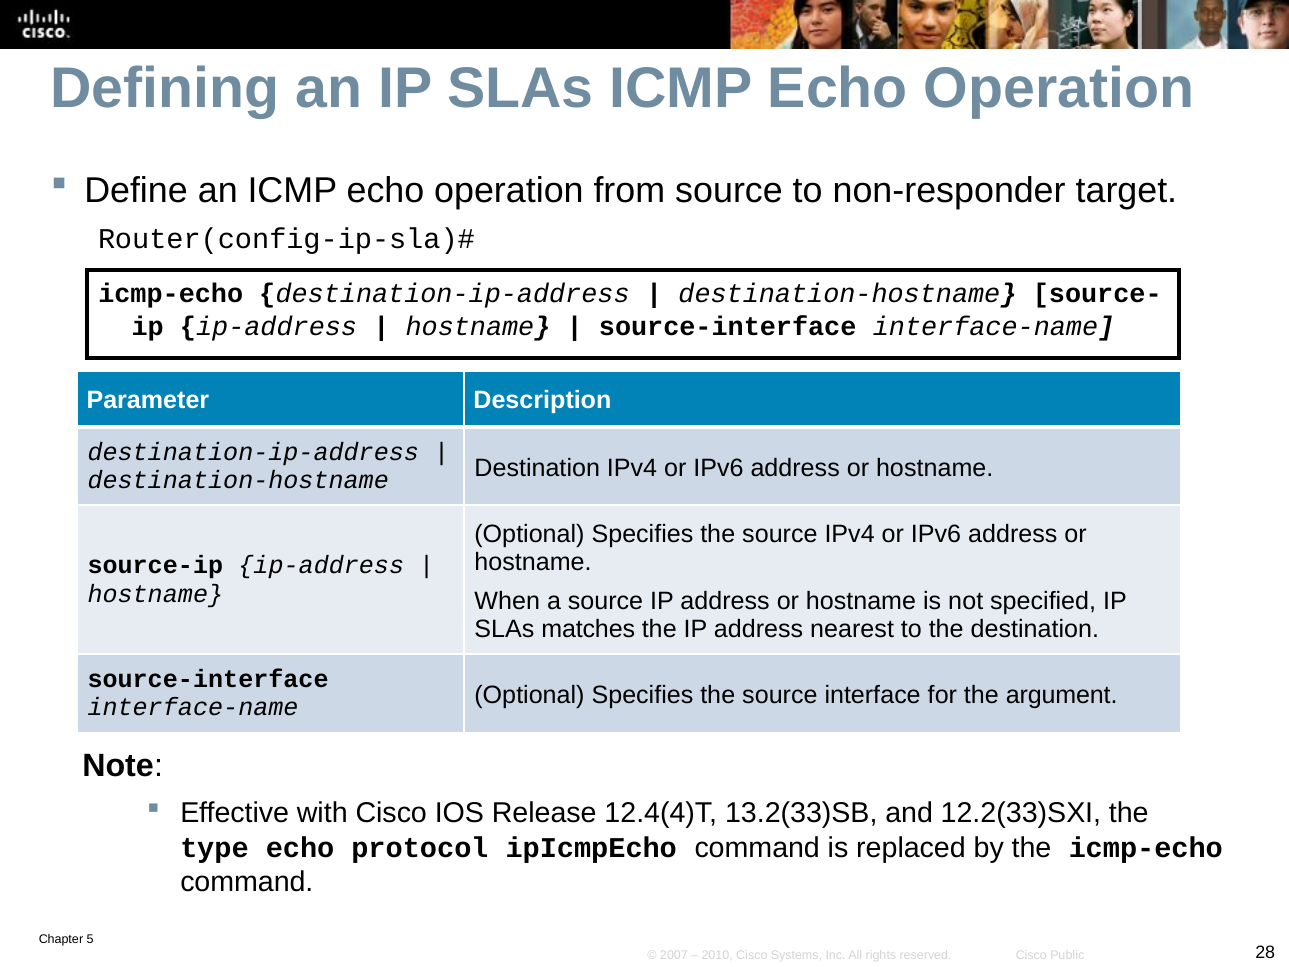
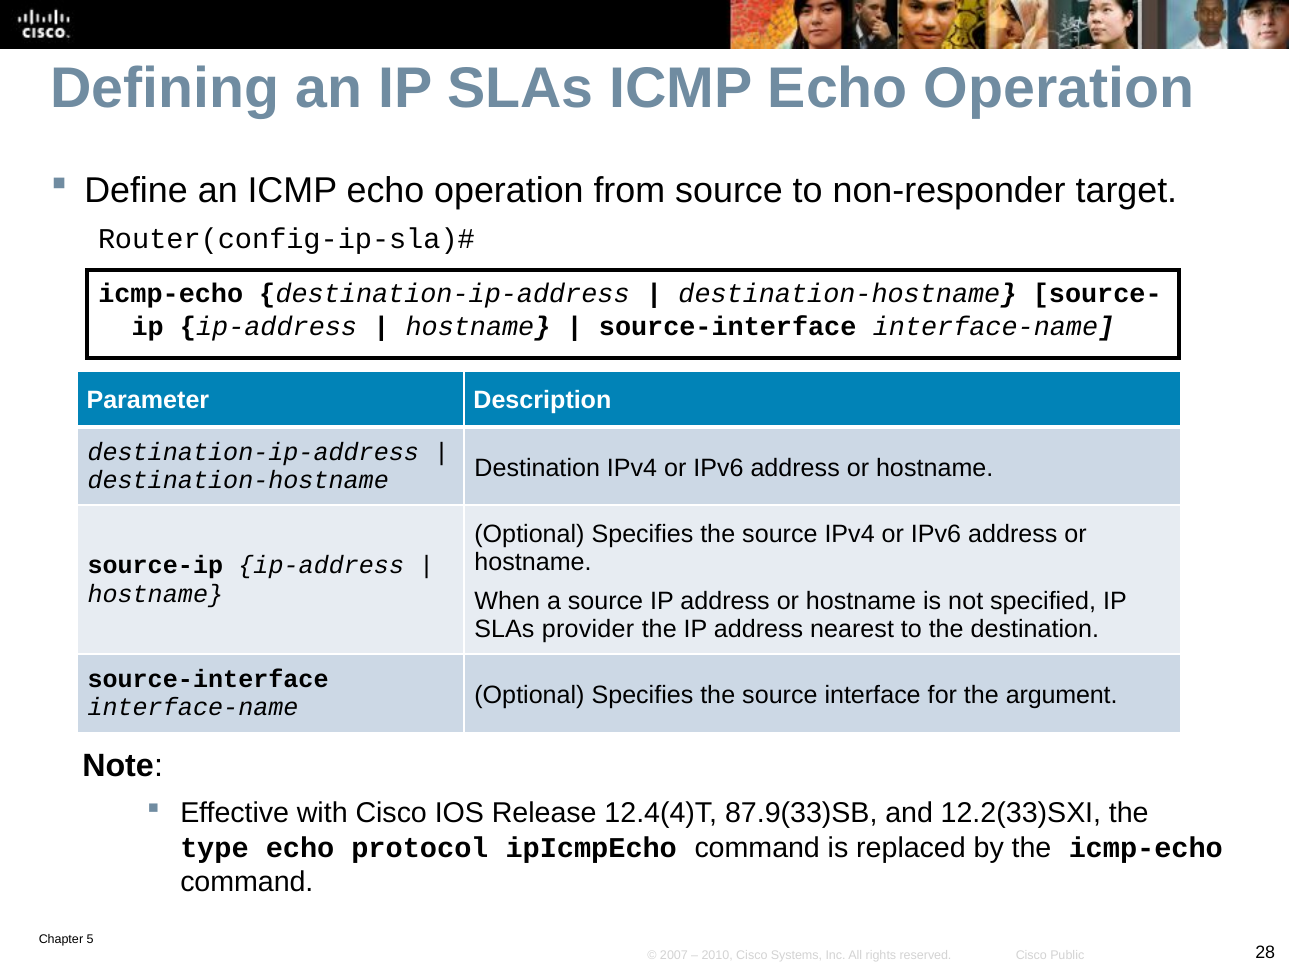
matches: matches -> provider
13.2(33)SB: 13.2(33)SB -> 87.9(33)SB
